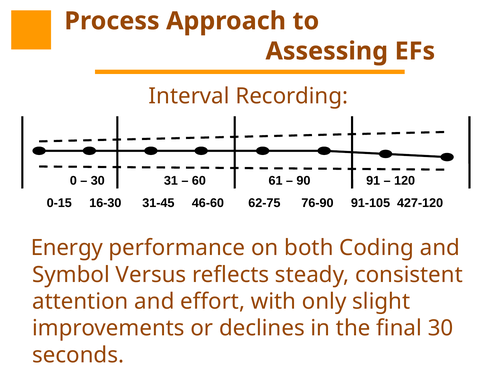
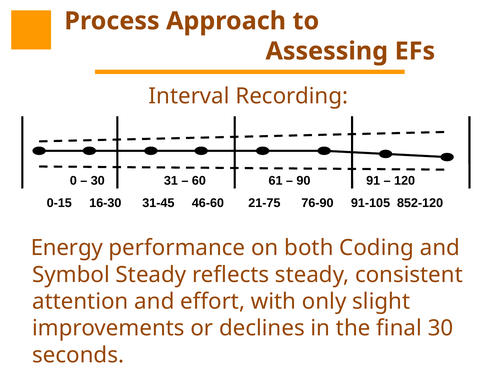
62-75: 62-75 -> 21-75
427-120: 427-120 -> 852-120
Symbol Versus: Versus -> Steady
